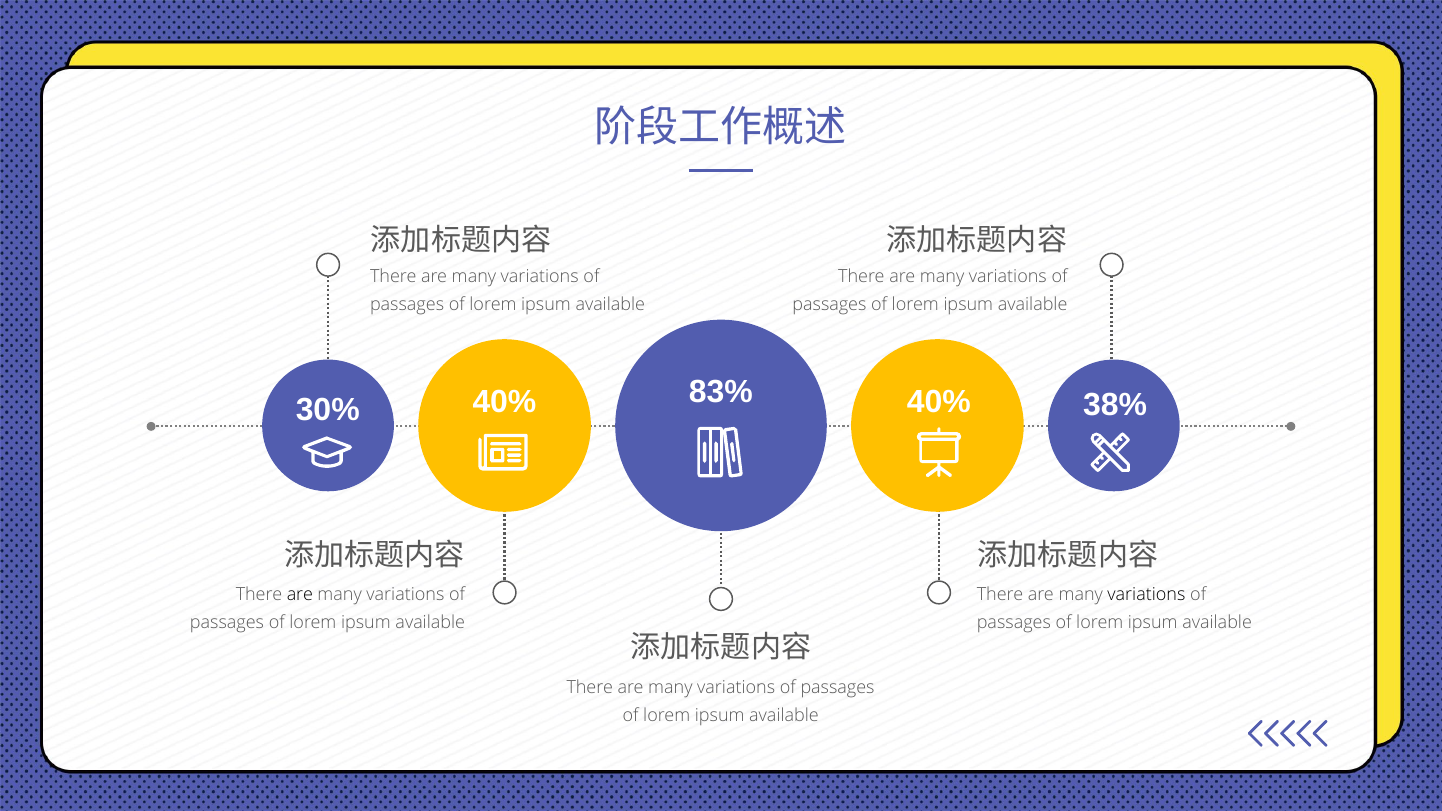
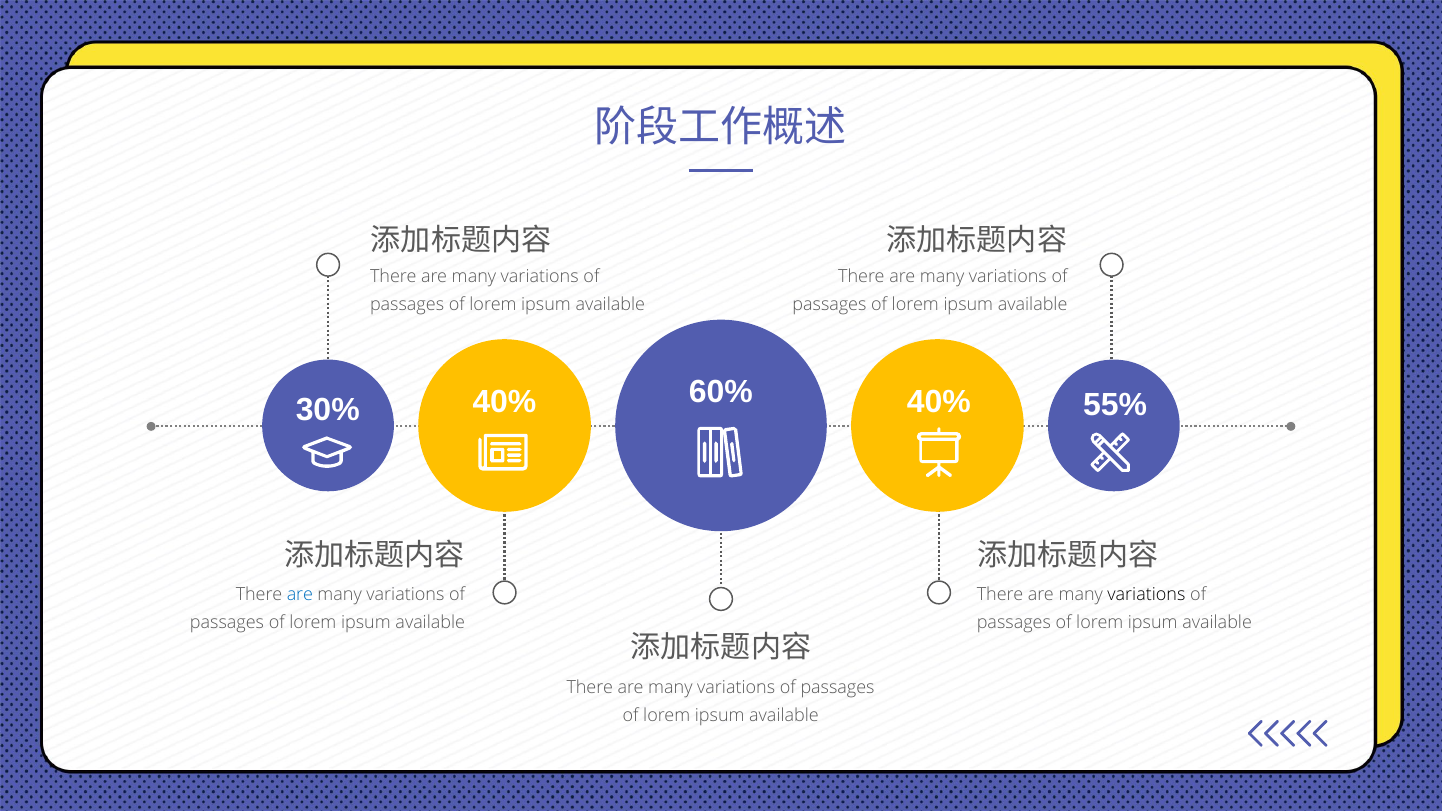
83%: 83% -> 60%
38%: 38% -> 55%
are at (300, 594) colour: black -> blue
